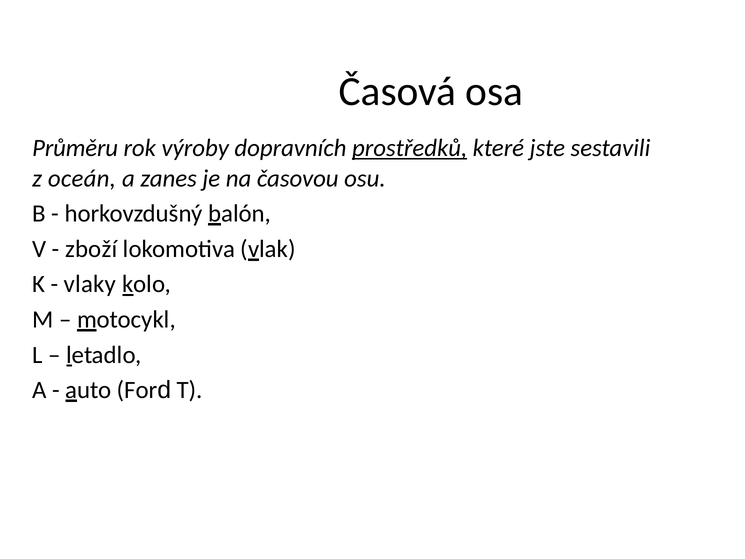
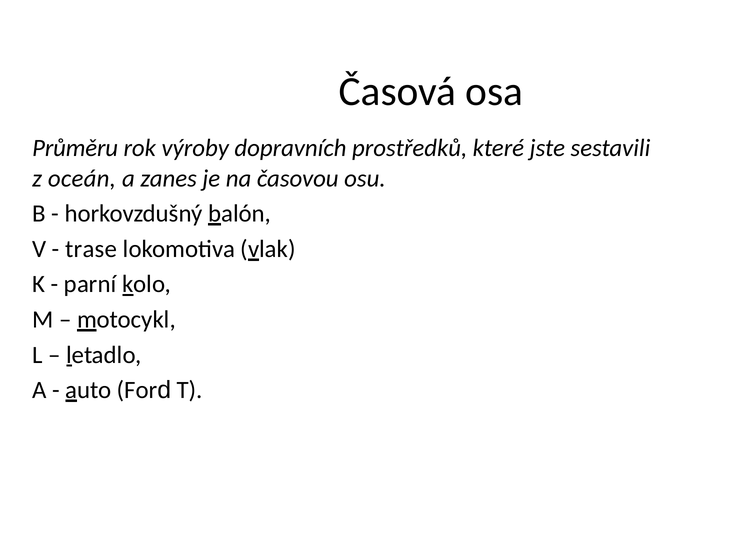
prostředků underline: present -> none
zboží: zboží -> trase
vlaky: vlaky -> parní
